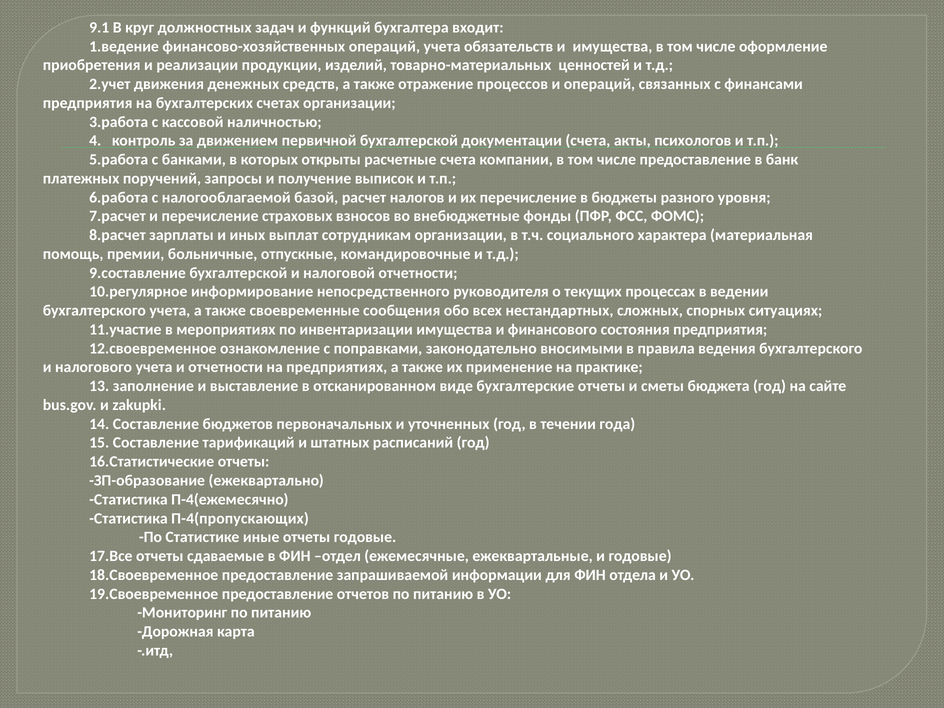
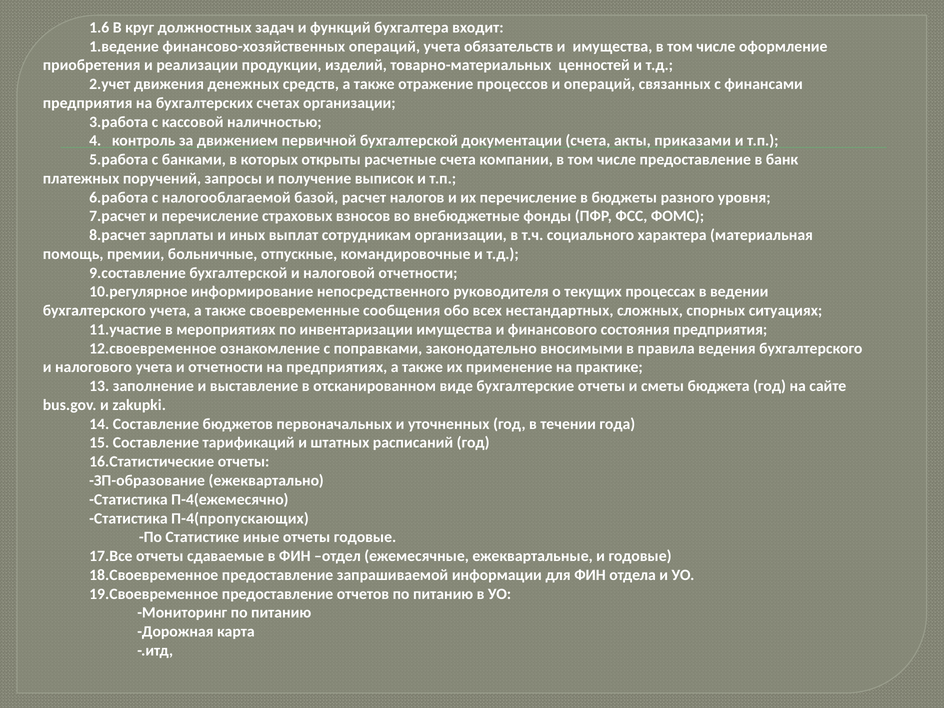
9.1: 9.1 -> 1.6
психологов: психологов -> приказами
